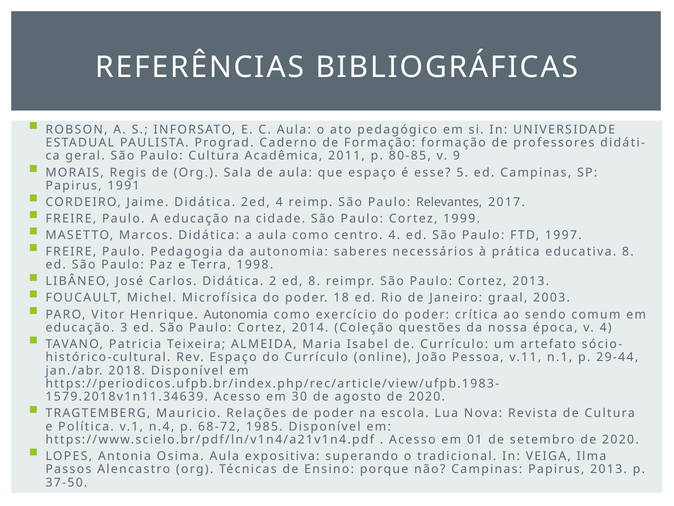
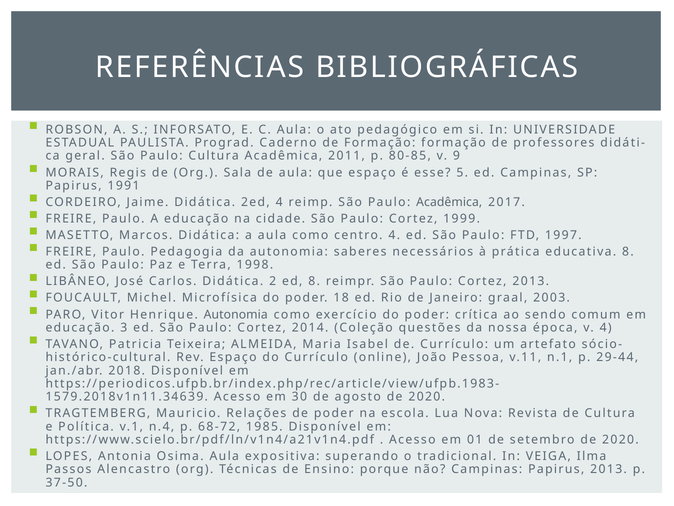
Paulo Relevantes: Relevantes -> Acadêmica
